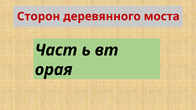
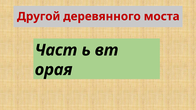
Сторон: Сторон -> Другой
